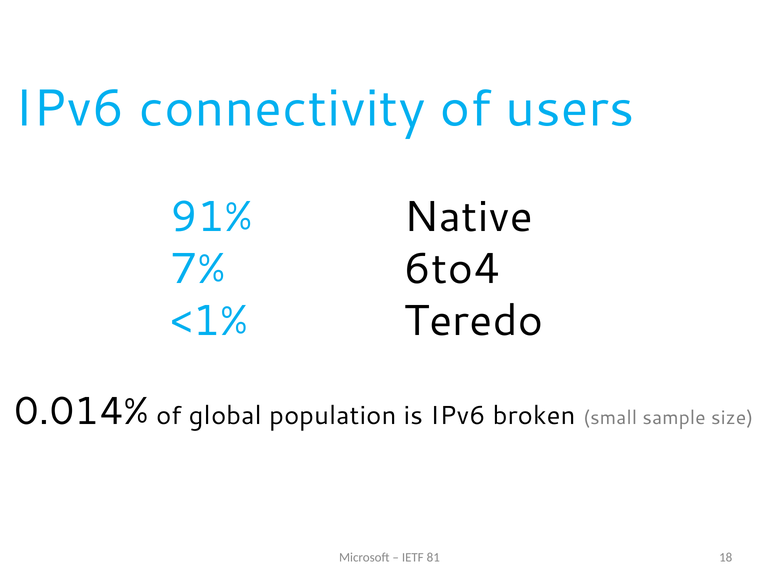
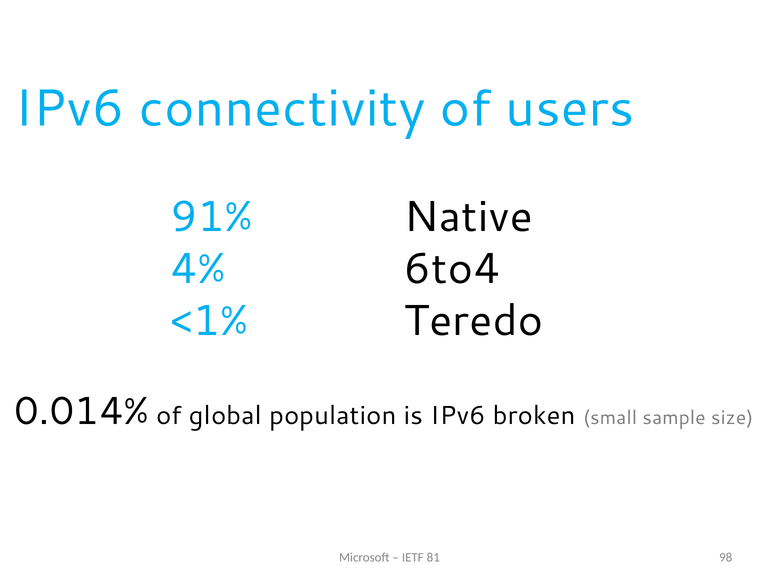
7%: 7% -> 4%
18: 18 -> 98
